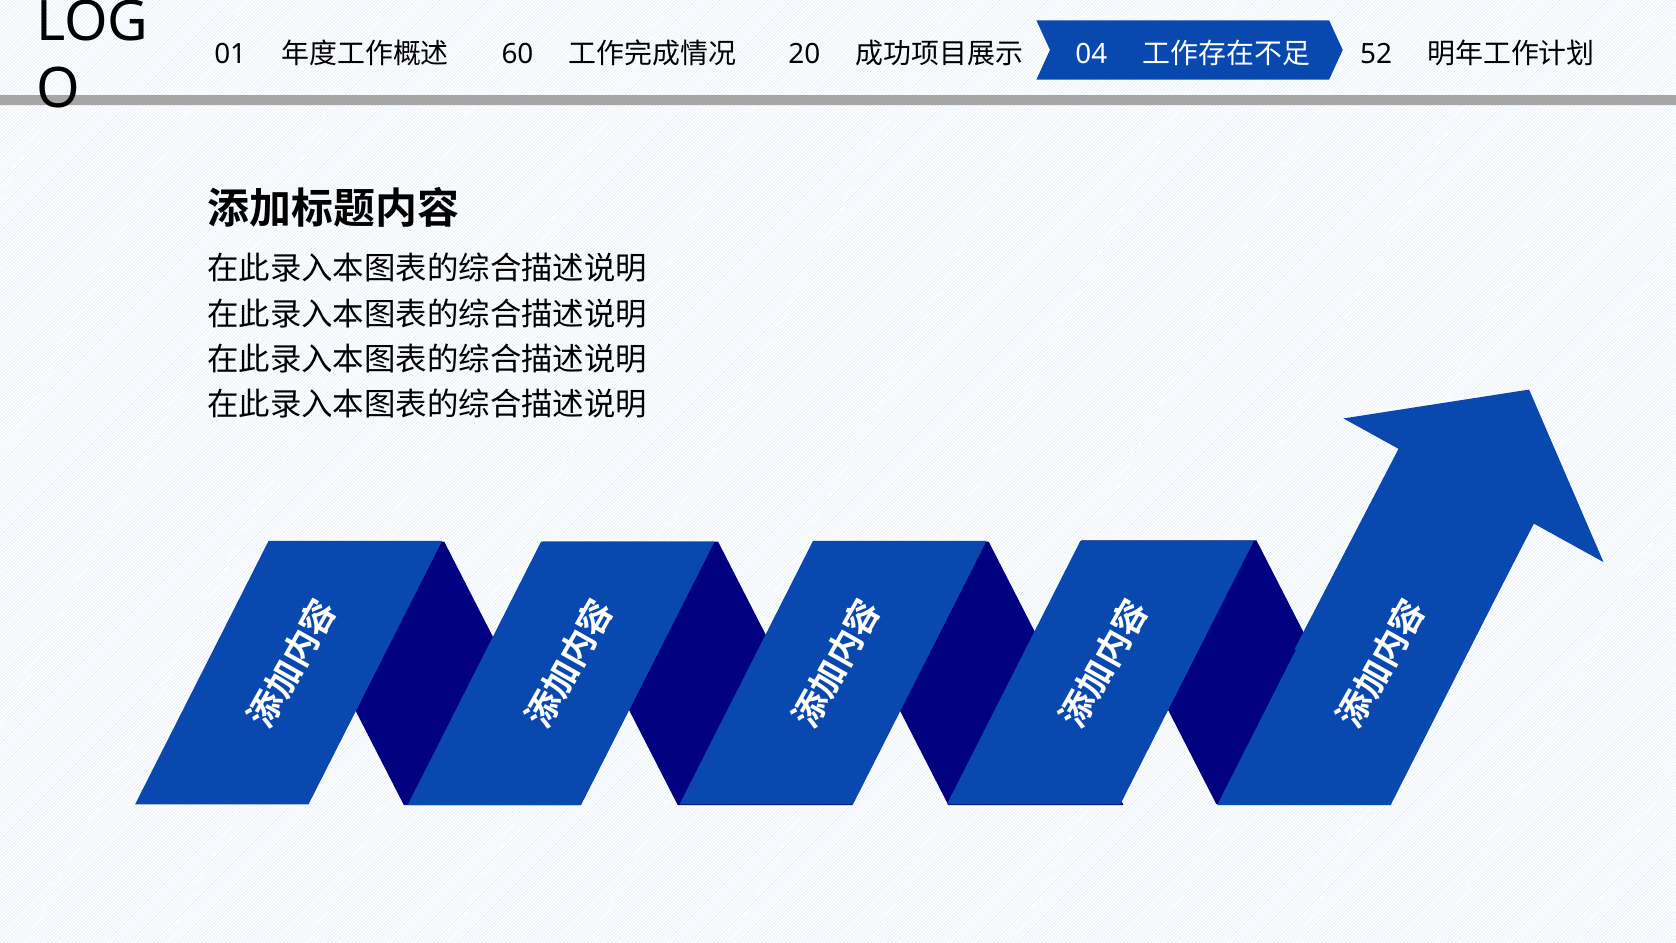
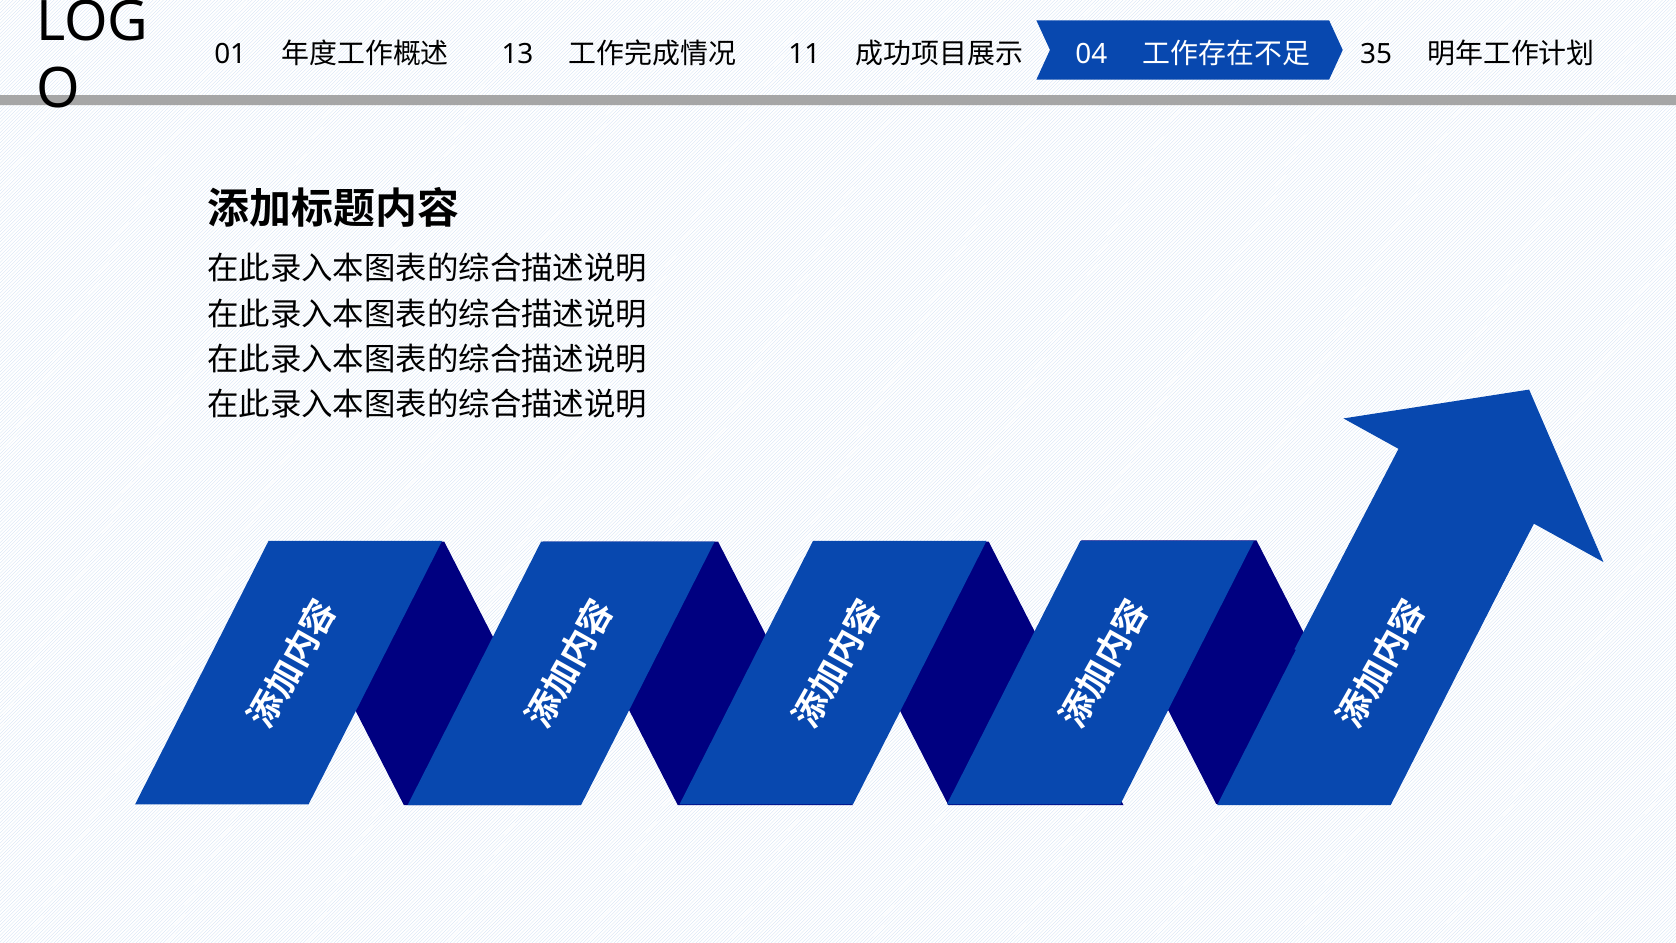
60: 60 -> 13
20: 20 -> 11
52: 52 -> 35
